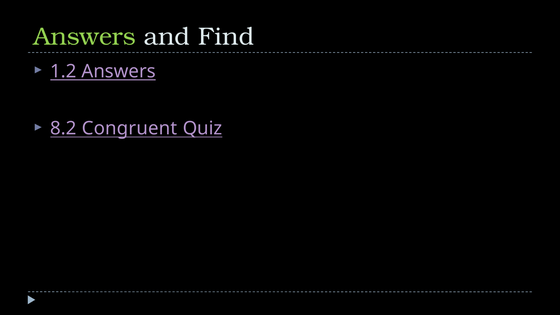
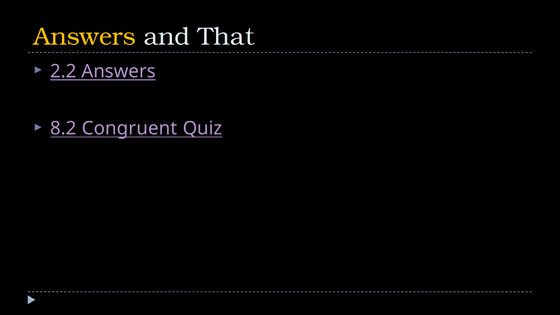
Answers at (85, 37) colour: light green -> yellow
Find: Find -> That
1.2: 1.2 -> 2.2
